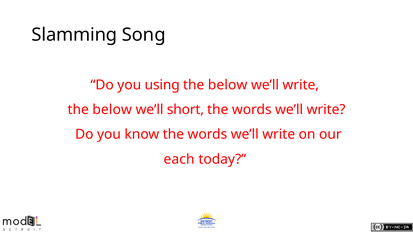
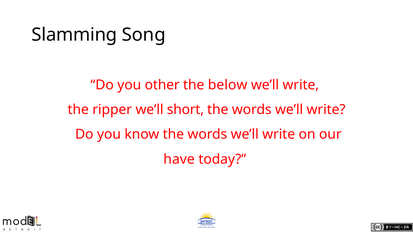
using: using -> other
below at (112, 110): below -> ripper
each: each -> have
